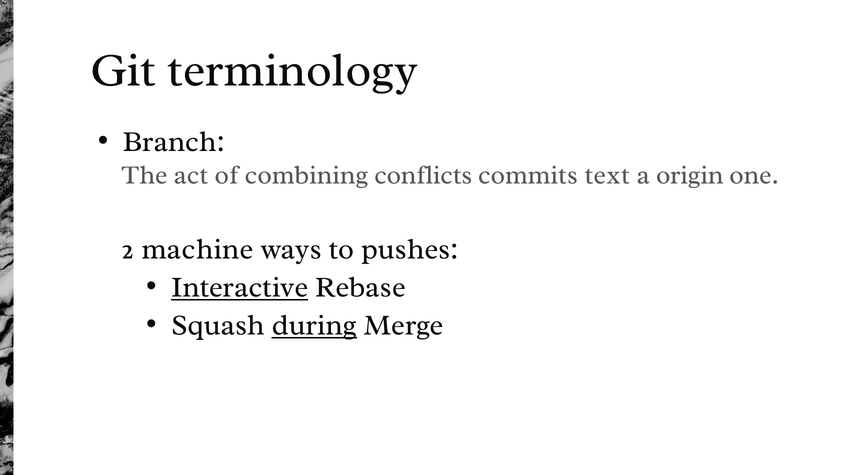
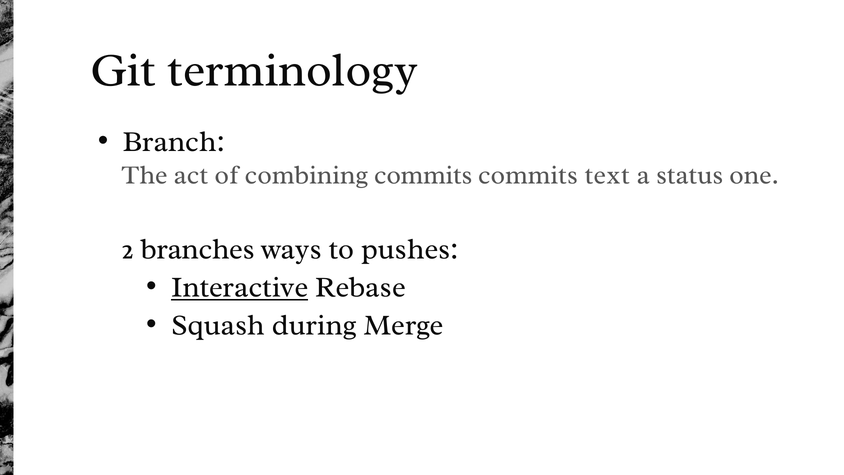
combining conflicts: conflicts -> commits
origin: origin -> status
machine: machine -> branches
during underline: present -> none
